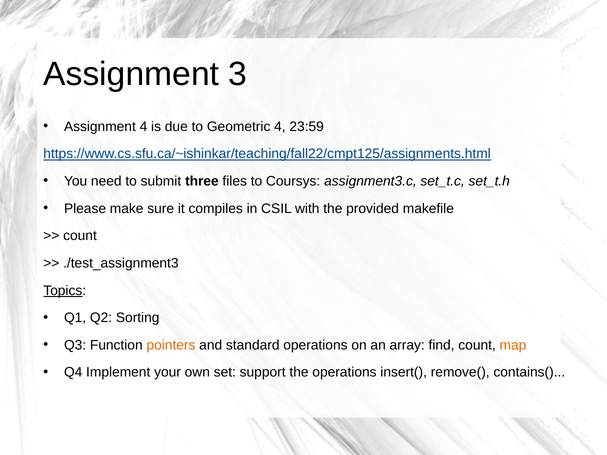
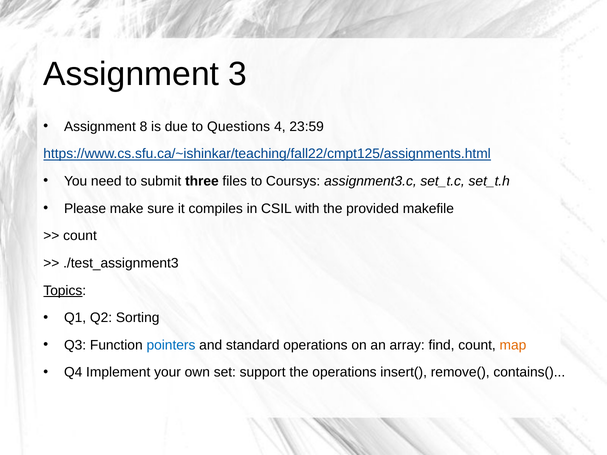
Assignment 4: 4 -> 8
Geometric: Geometric -> Questions
pointers colour: orange -> blue
